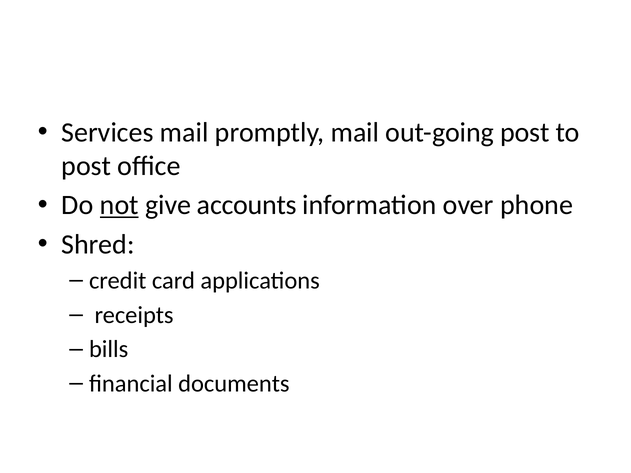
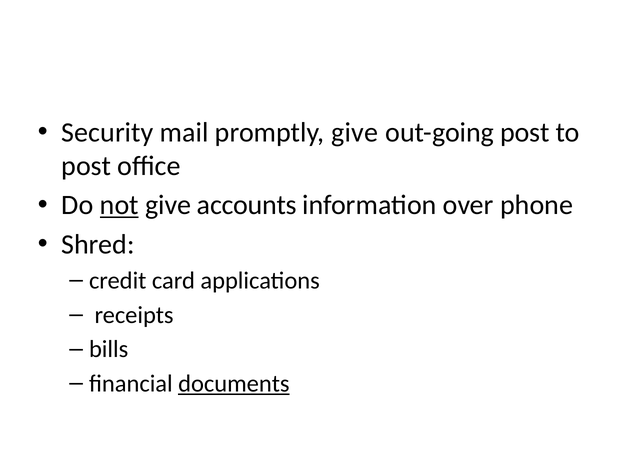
Services: Services -> Security
promptly mail: mail -> give
documents underline: none -> present
